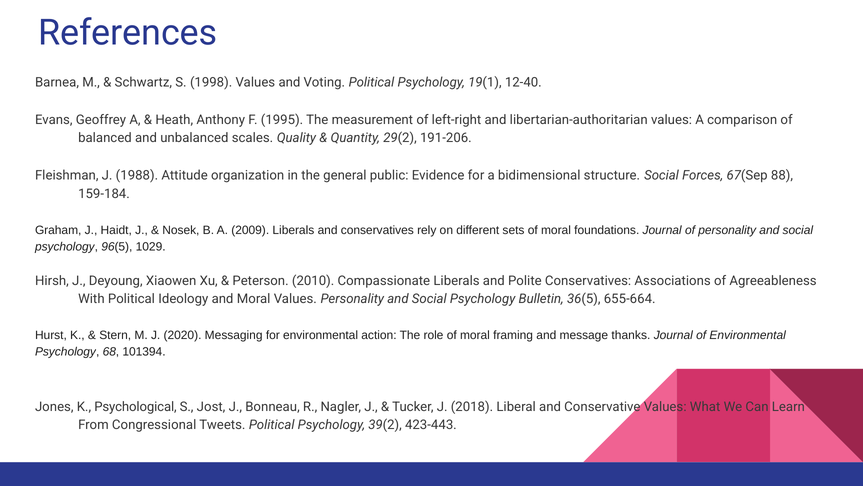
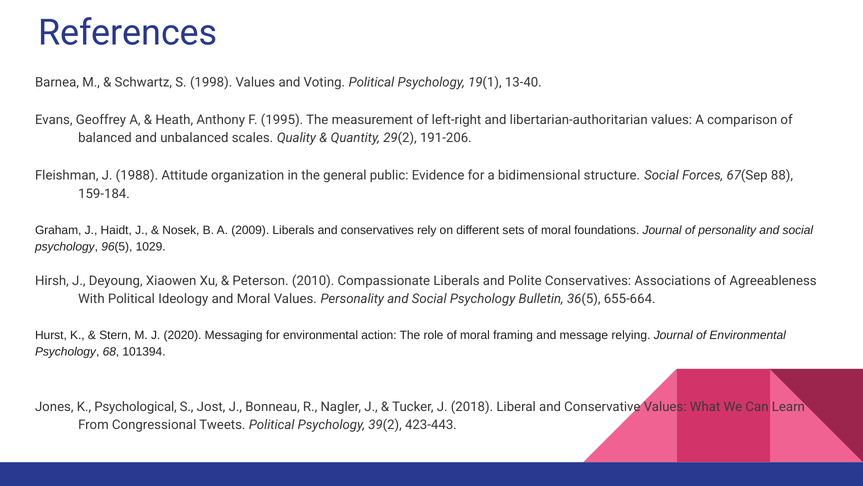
12-40: 12-40 -> 13-40
thanks: thanks -> relying
